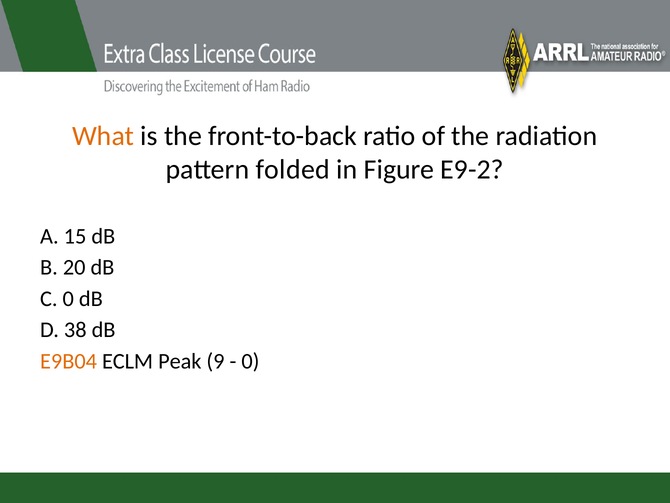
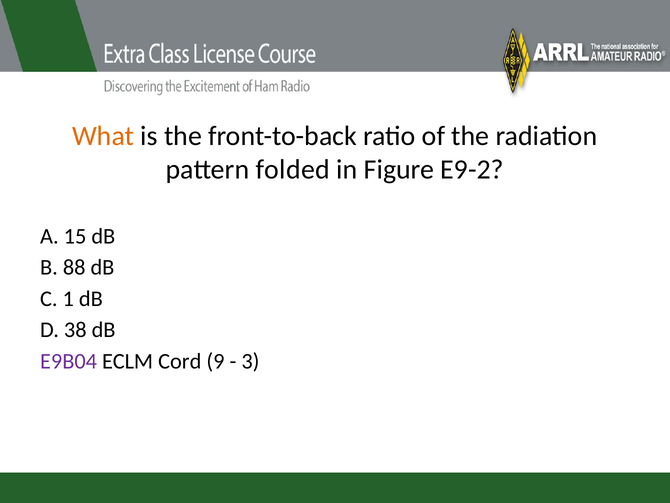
20: 20 -> 88
C 0: 0 -> 1
E9B04 colour: orange -> purple
Peak: Peak -> Cord
0 at (250, 361): 0 -> 3
